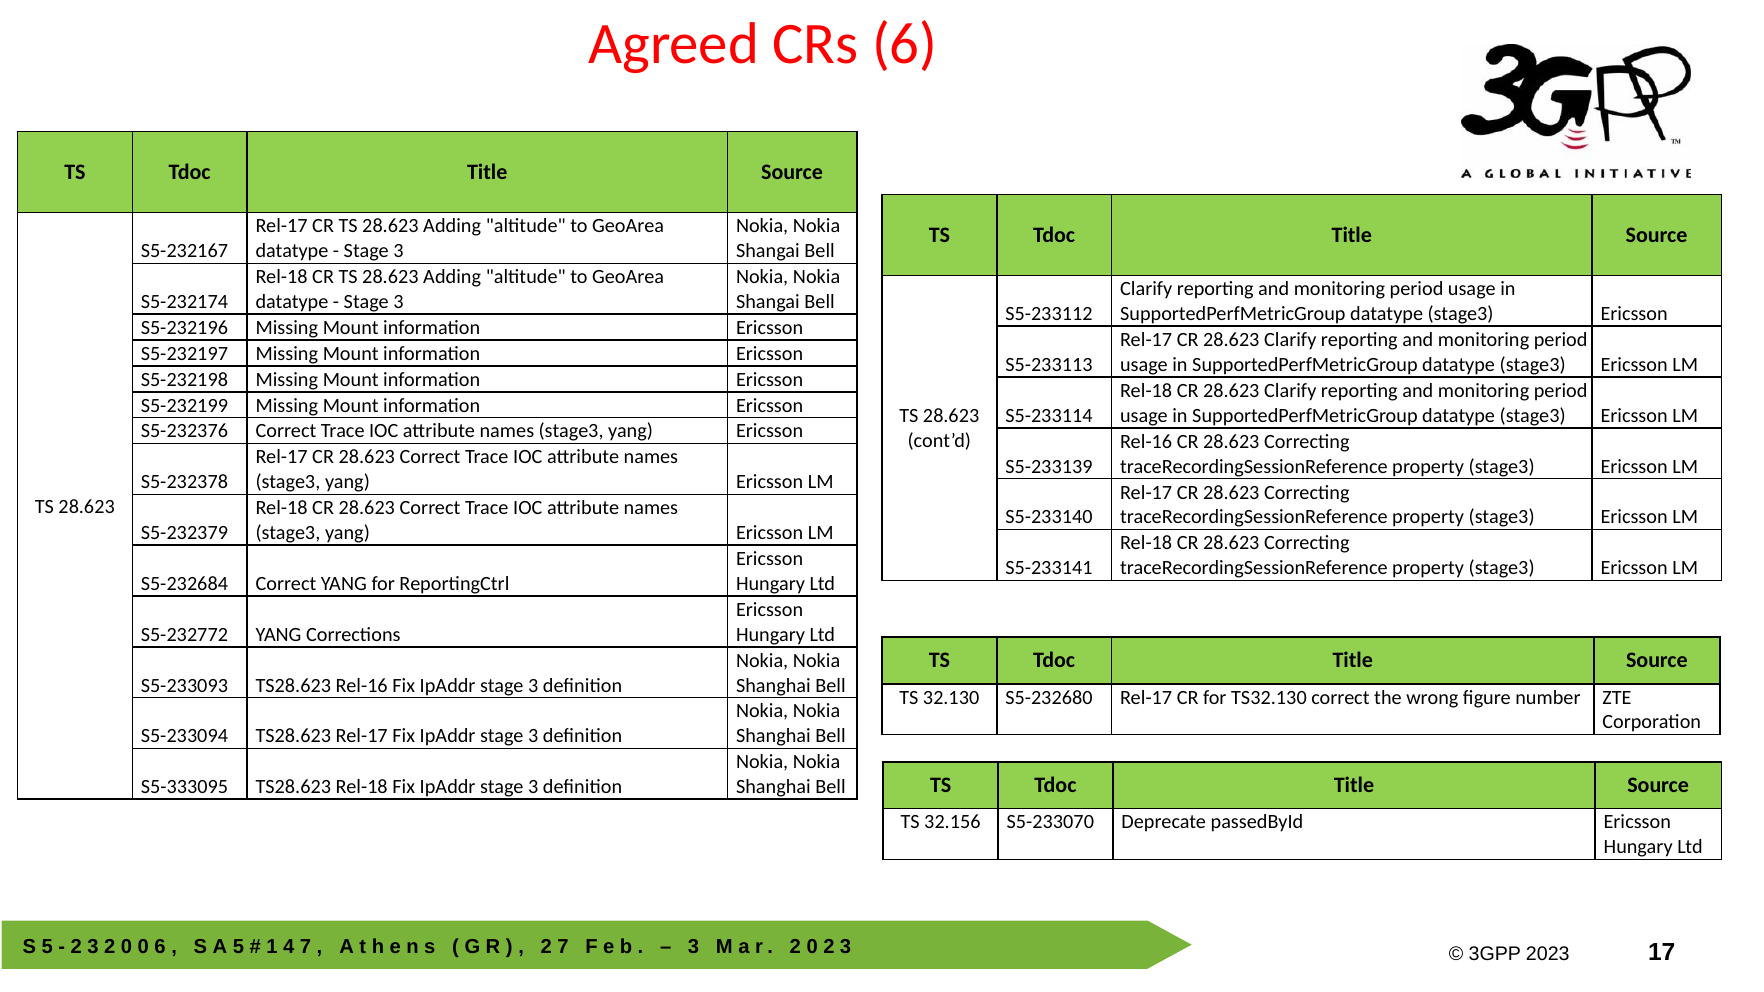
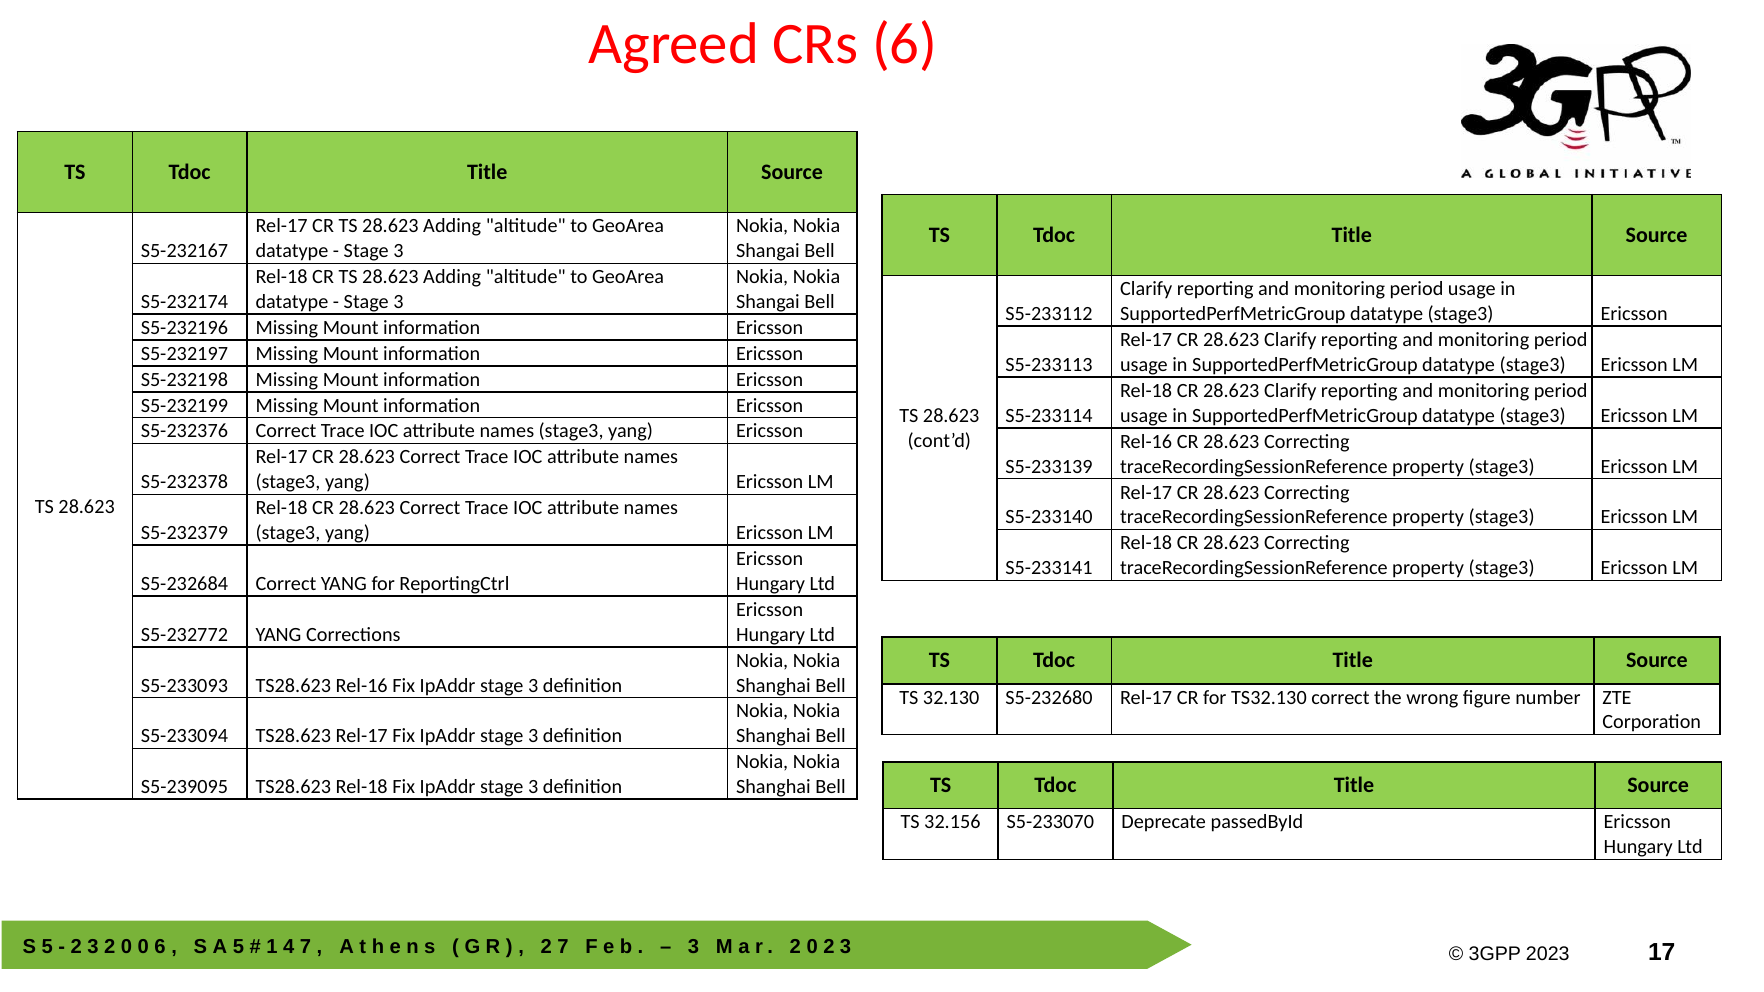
S5-333095: S5-333095 -> S5-239095
